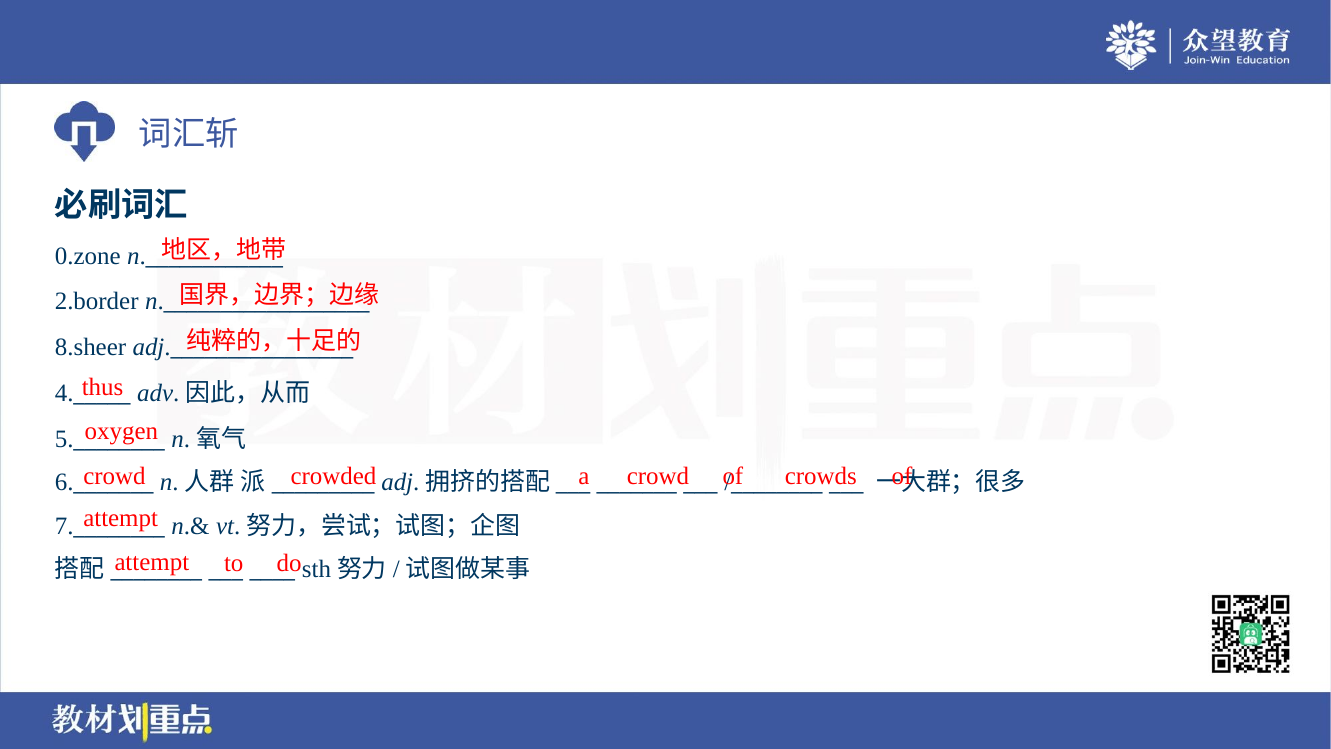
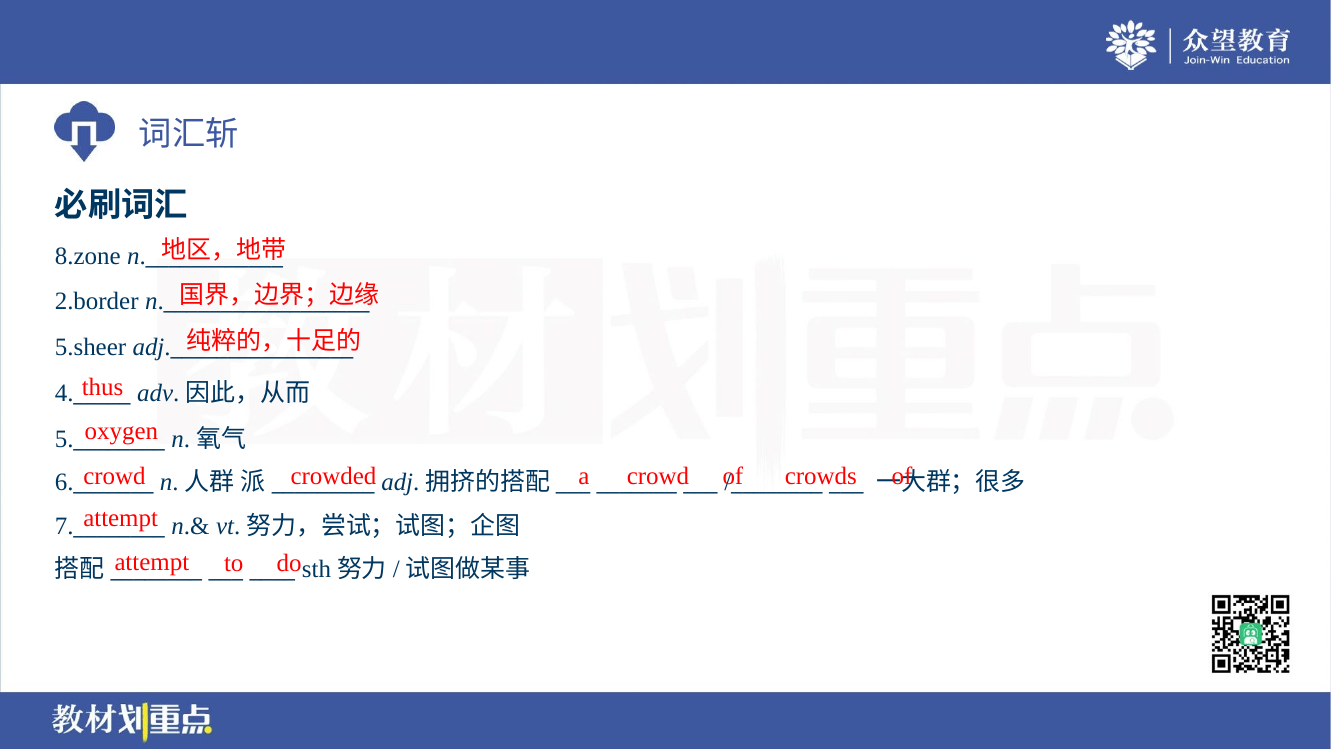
0.zone: 0.zone -> 8.zone
8.sheer: 8.sheer -> 5.sheer
